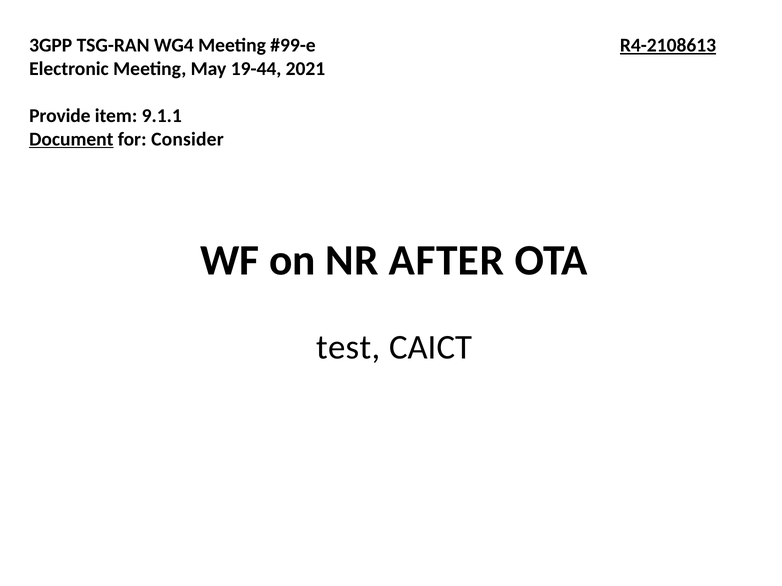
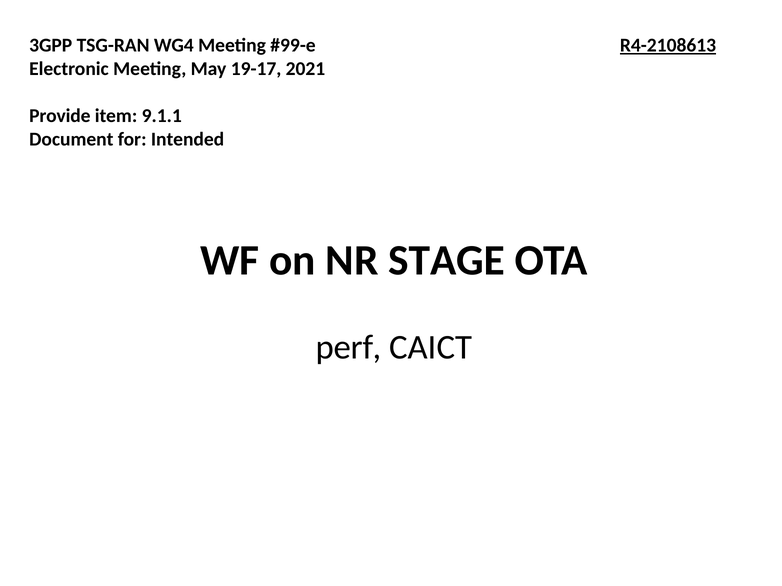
19-44: 19-44 -> 19-17
Document underline: present -> none
Consider: Consider -> Intended
AFTER: AFTER -> STAGE
test: test -> perf
